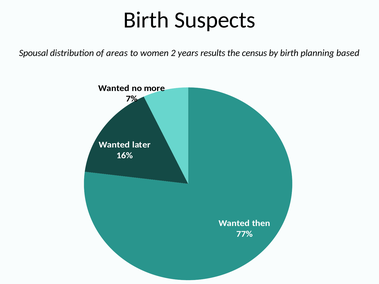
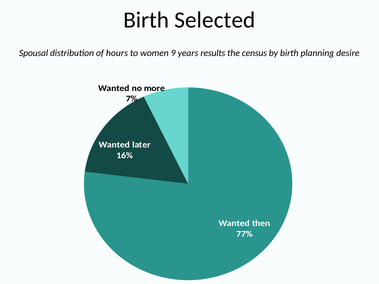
Suspects: Suspects -> Selected
areas: areas -> hours
2: 2 -> 9
based: based -> desire
